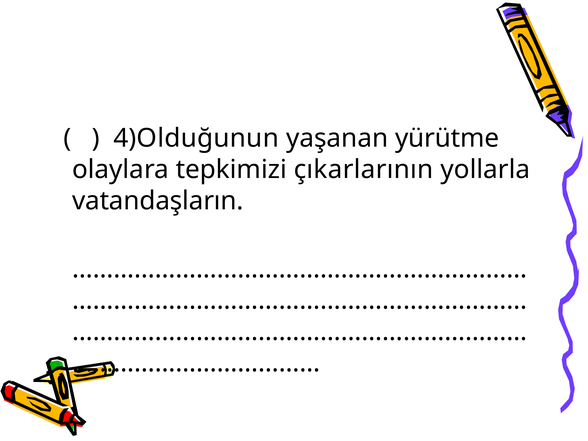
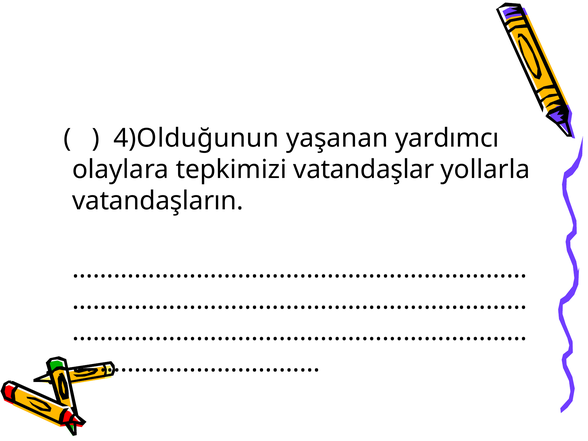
yürütme: yürütme -> yardımcı
çıkarlarının: çıkarlarının -> vatandaşlar
